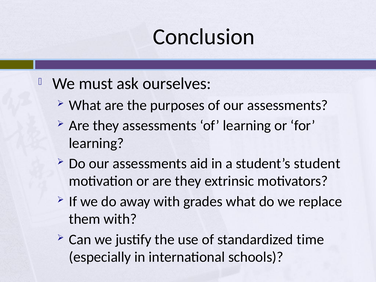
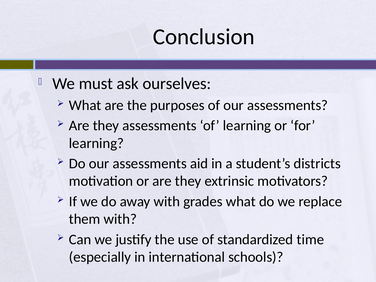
student: student -> districts
